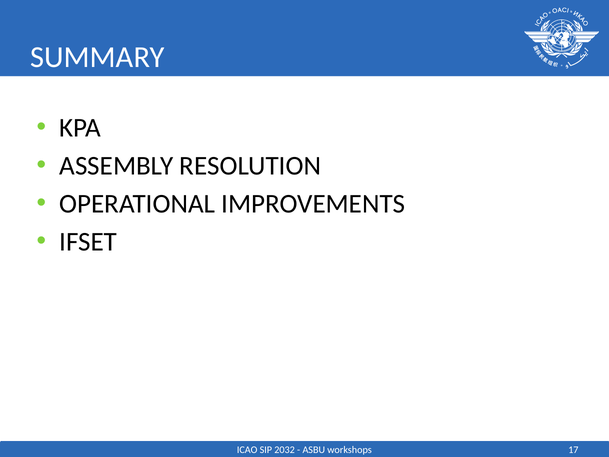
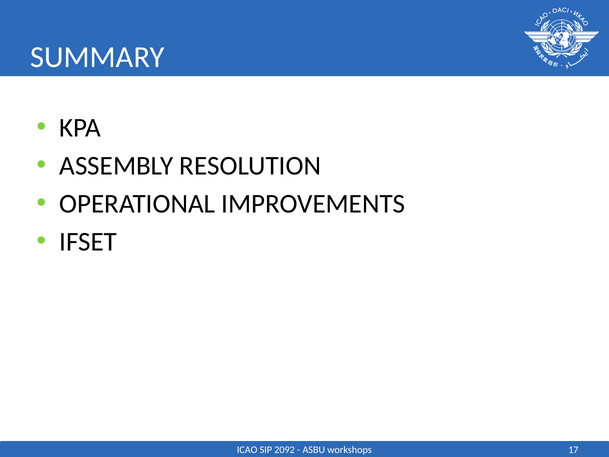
2032: 2032 -> 2092
